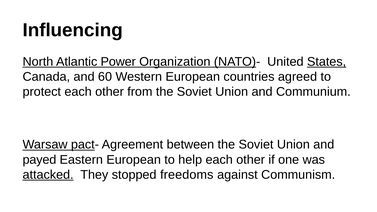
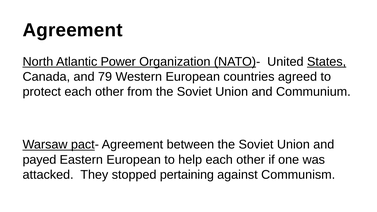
Influencing at (73, 30): Influencing -> Agreement
60: 60 -> 79
attacked underline: present -> none
freedoms: freedoms -> pertaining
